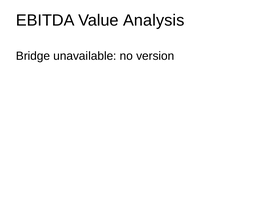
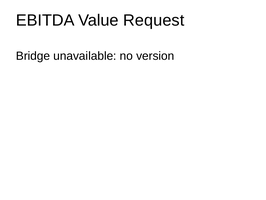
Analysis: Analysis -> Request
